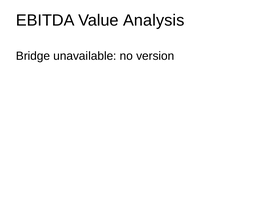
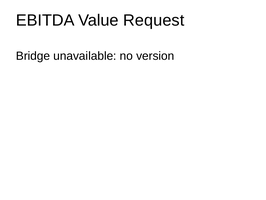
Analysis: Analysis -> Request
